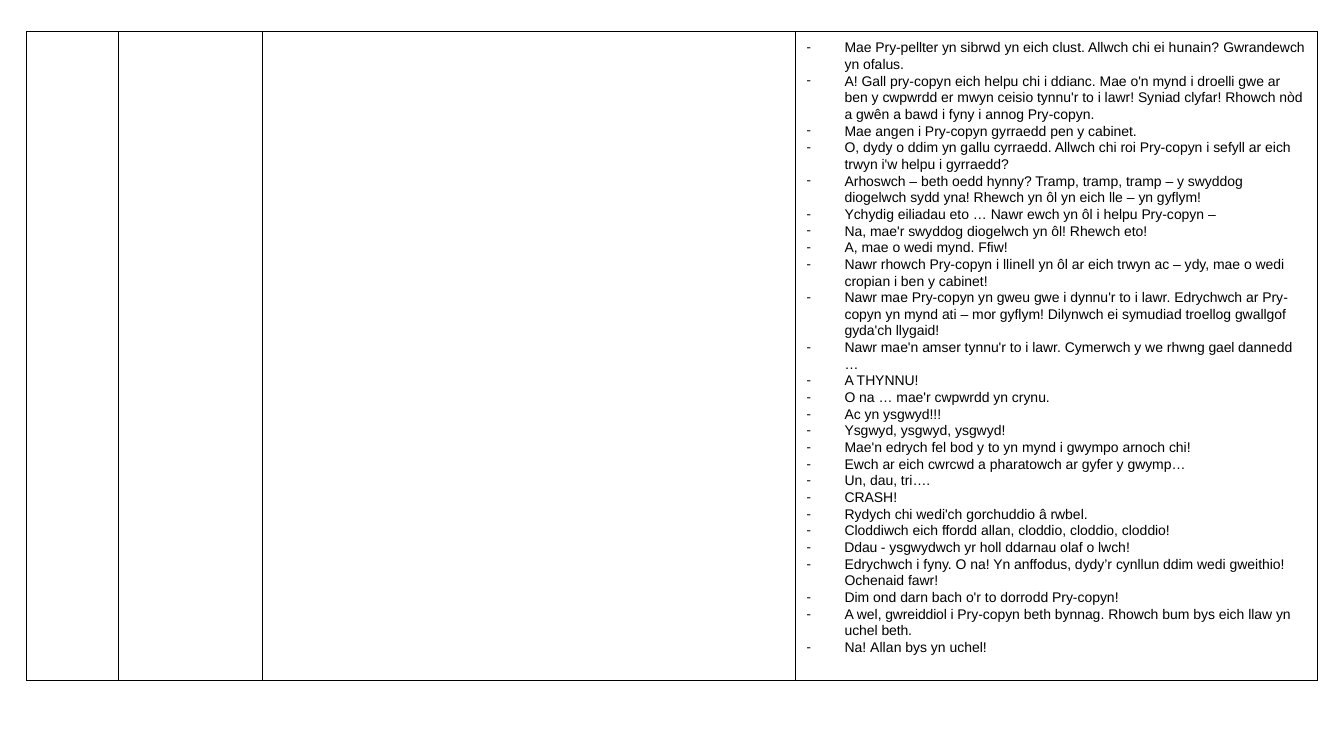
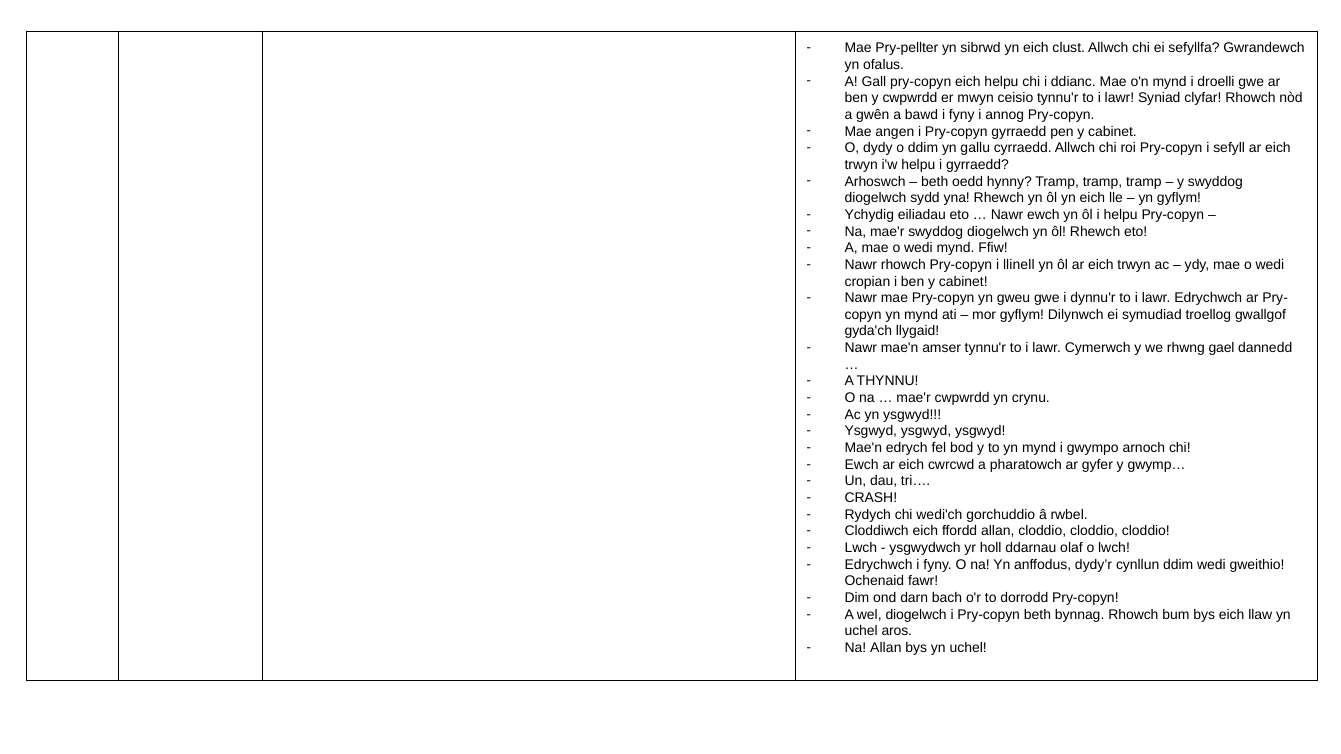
hunain: hunain -> sefyllfa
Ddau at (861, 548): Ddau -> Lwch
wel gwreiddiol: gwreiddiol -> diogelwch
uchel beth: beth -> aros
